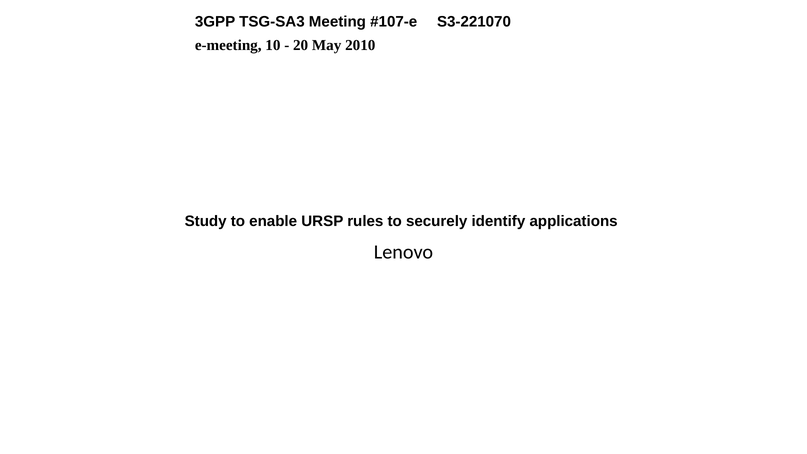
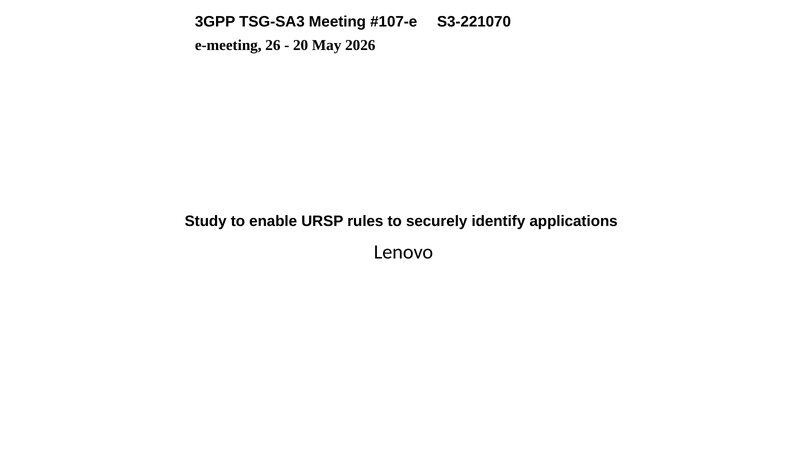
10: 10 -> 26
2010: 2010 -> 2026
